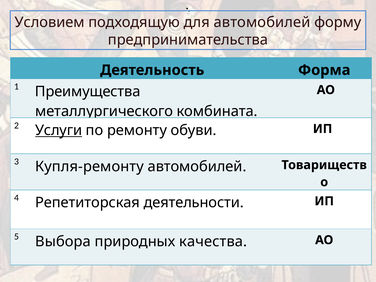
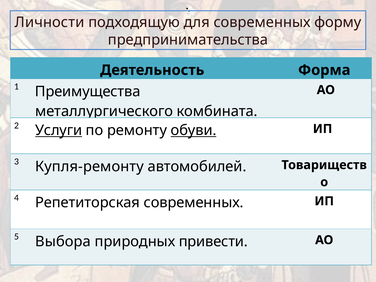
Условием: Условием -> Личности
для автомобилей: автомобилей -> современных
обуви underline: none -> present
Репетиторская деятельности: деятельности -> современных
качества: качества -> привести
